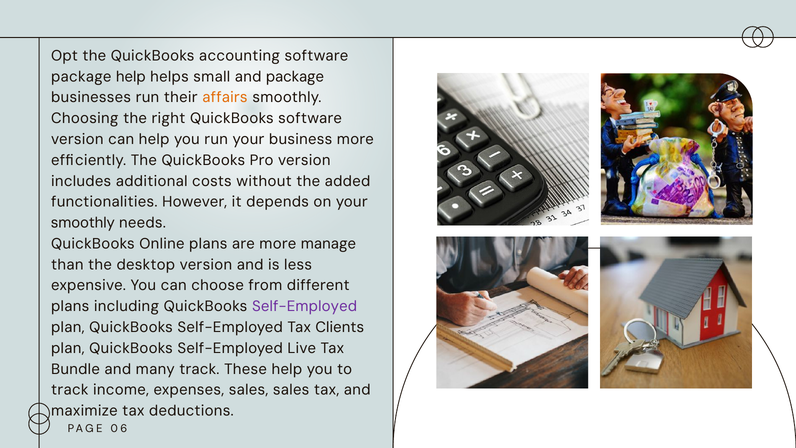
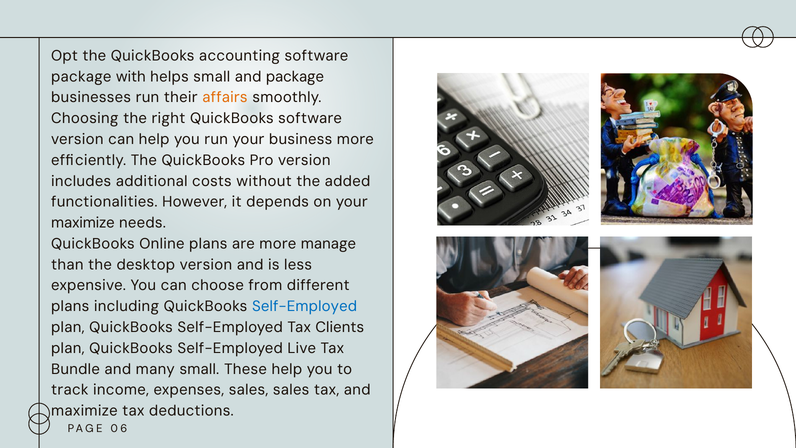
package help: help -> with
smoothly at (83, 223): smoothly -> maximize
Self-Employed at (305, 306) colour: purple -> blue
many track: track -> small
